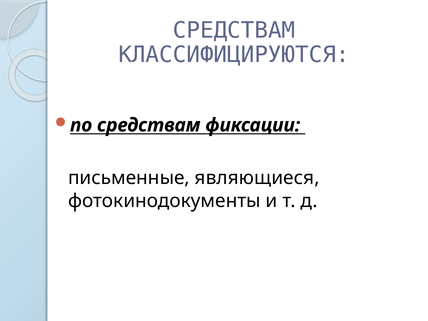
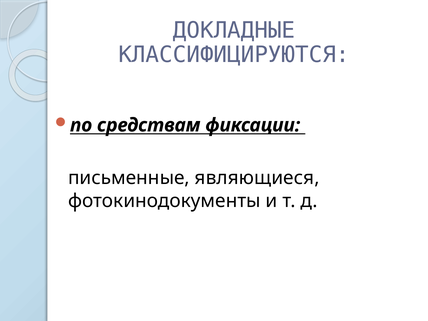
СРЕДСТВАМ at (234, 30): СРЕДСТВАМ -> ДОКЛАДНЫЕ
